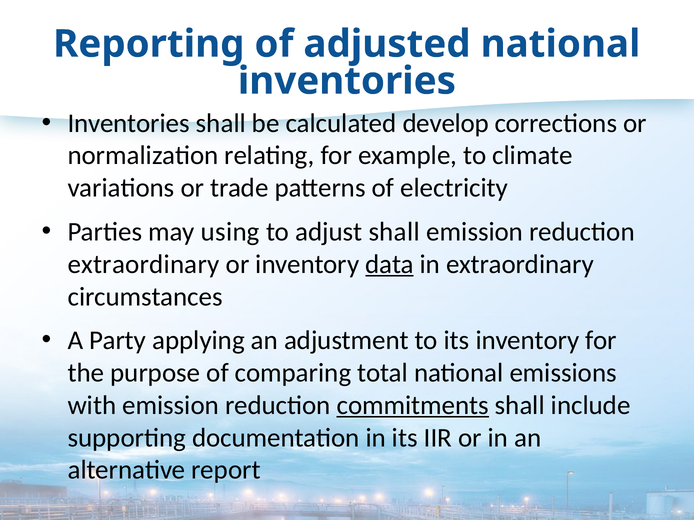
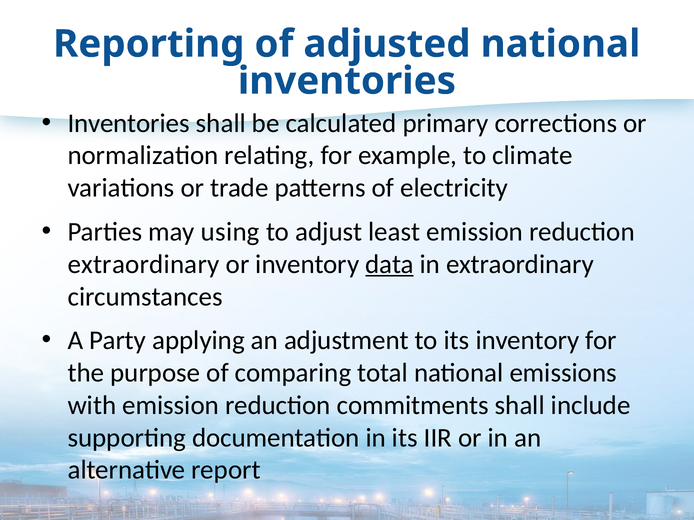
develop: develop -> primary
adjust shall: shall -> least
commitments underline: present -> none
